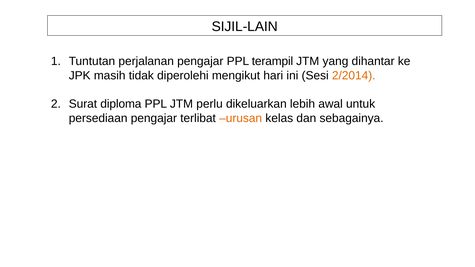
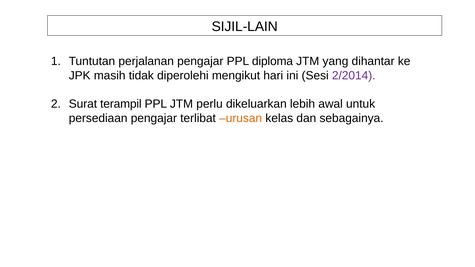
terampil: terampil -> diploma
2/2014 colour: orange -> purple
diploma: diploma -> terampil
